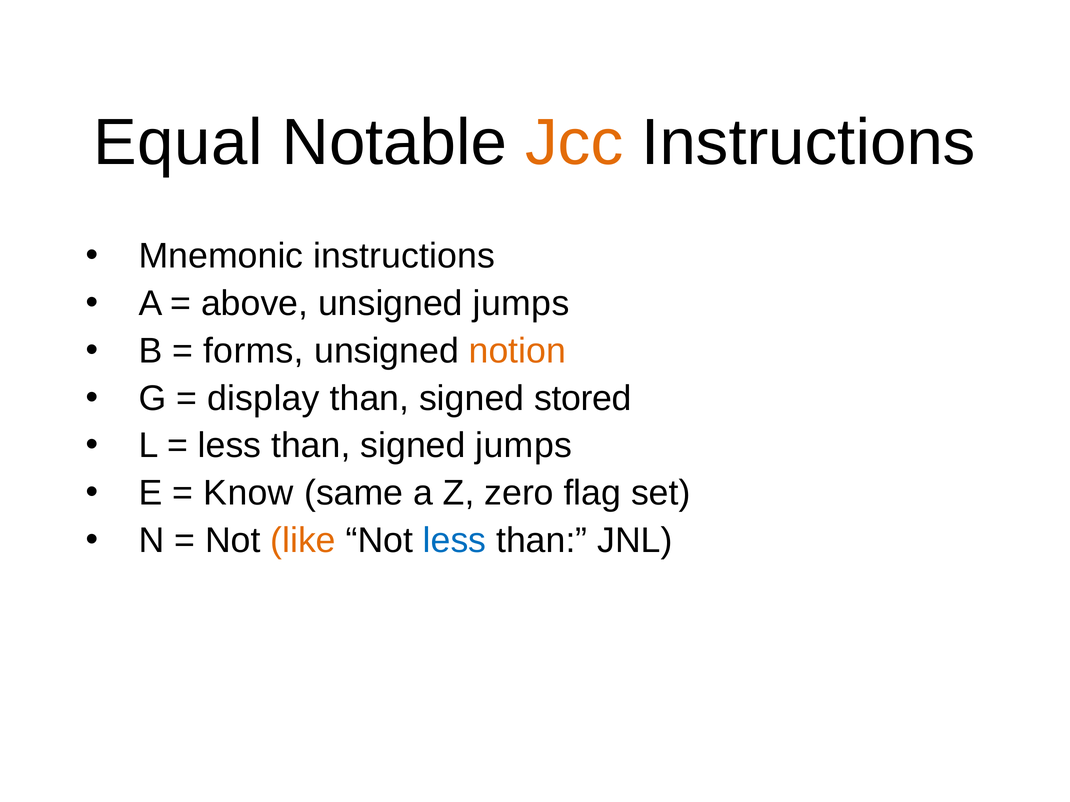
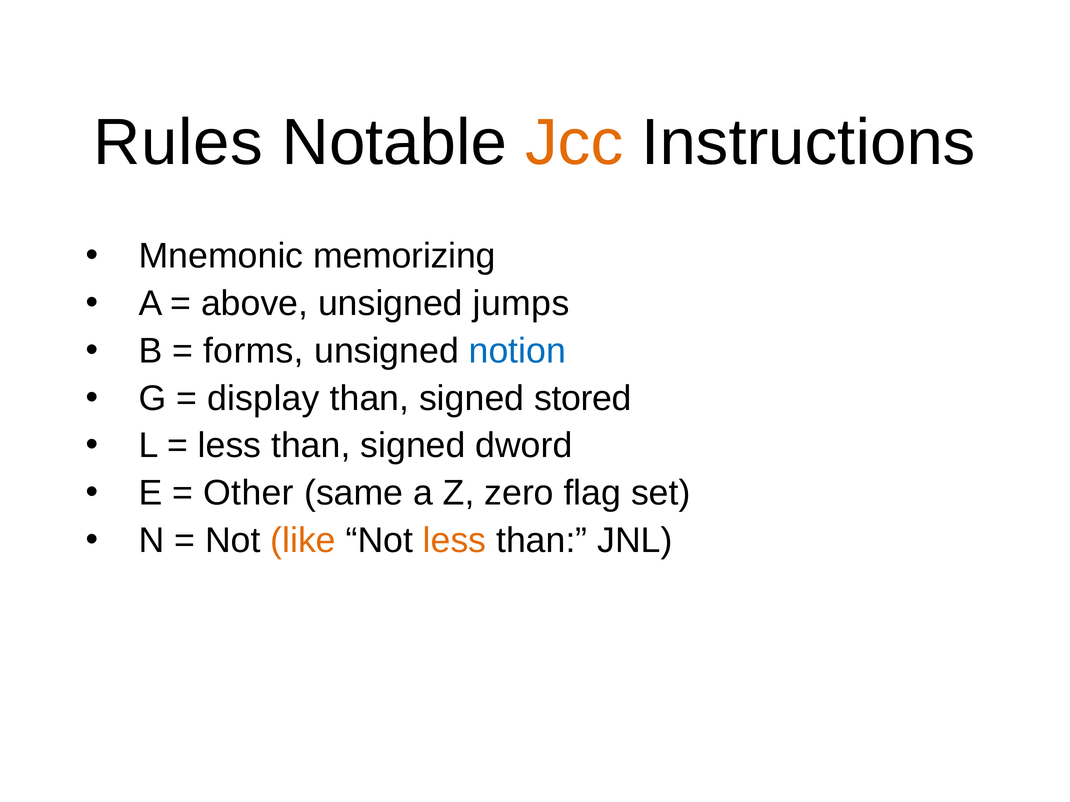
Equal: Equal -> Rules
Mnemonic instructions: instructions -> memorizing
notion colour: orange -> blue
signed jumps: jumps -> dword
Know: Know -> Other
less at (455, 541) colour: blue -> orange
